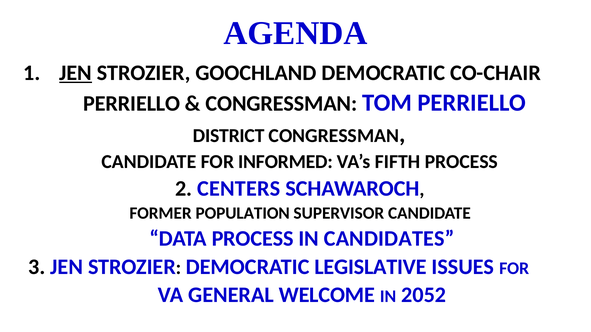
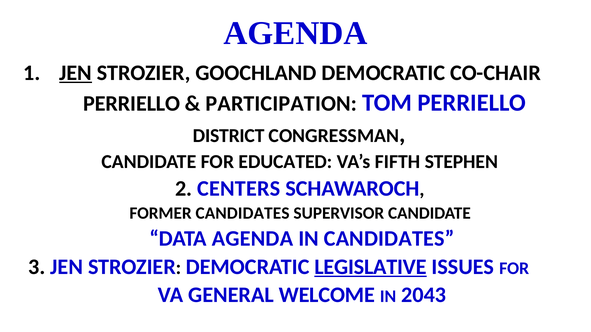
CONGRESSMAN at (281, 104): CONGRESSMAN -> PARTICIPATION
INFORMED: INFORMED -> EDUCATED
FIFTH PROCESS: PROCESS -> STEPHEN
FORMER POPULATION: POPULATION -> CANDIDATES
DATA PROCESS: PROCESS -> AGENDA
LEGISLATIVE underline: none -> present
2052: 2052 -> 2043
